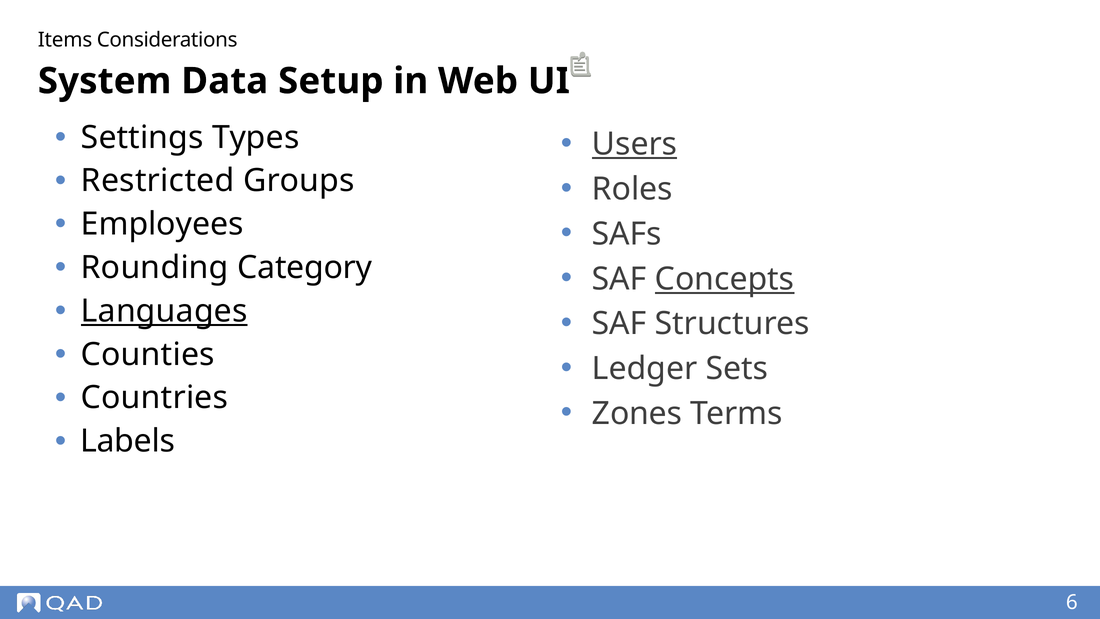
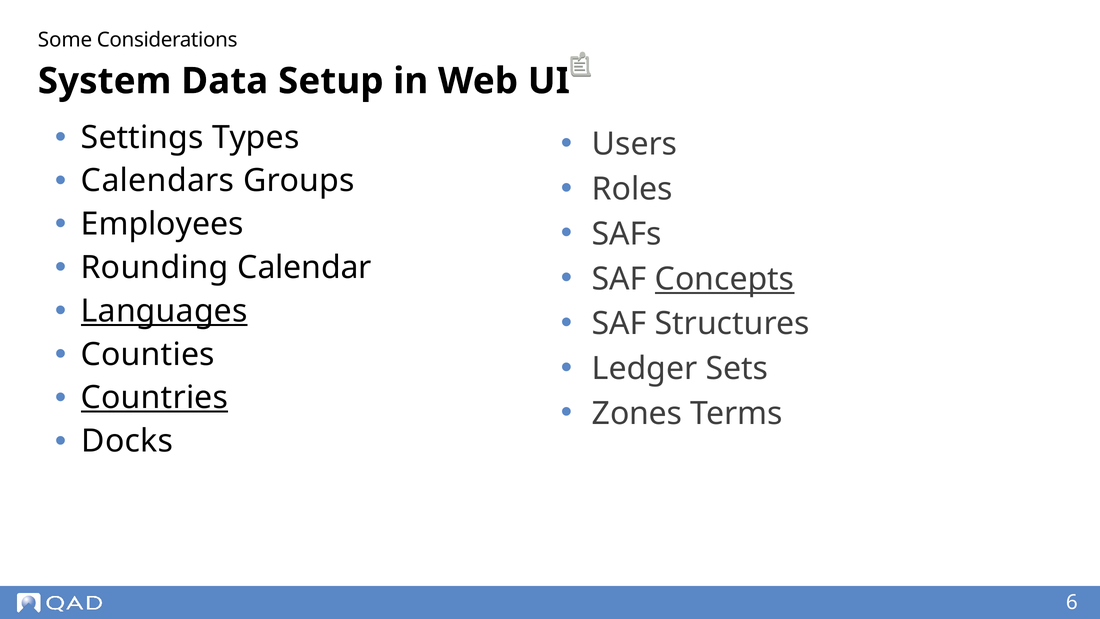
Items: Items -> Some
Users underline: present -> none
Restricted: Restricted -> Calendars
Category: Category -> Calendar
Countries underline: none -> present
Labels: Labels -> Docks
